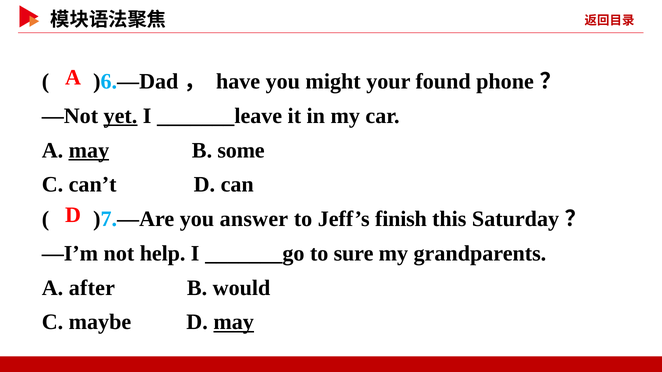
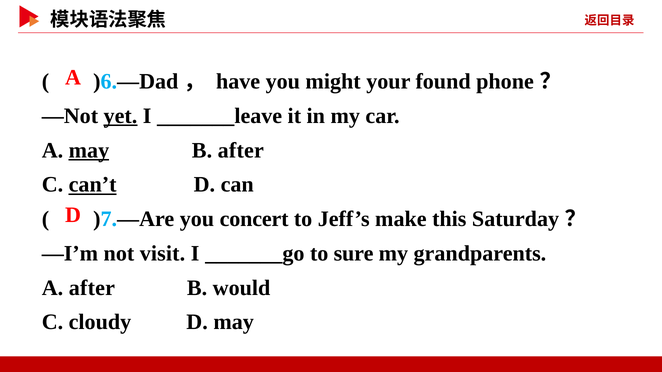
B some: some -> after
can’t underline: none -> present
answer: answer -> concert
finish: finish -> make
help: help -> visit
maybe: maybe -> cloudy
may at (234, 323) underline: present -> none
